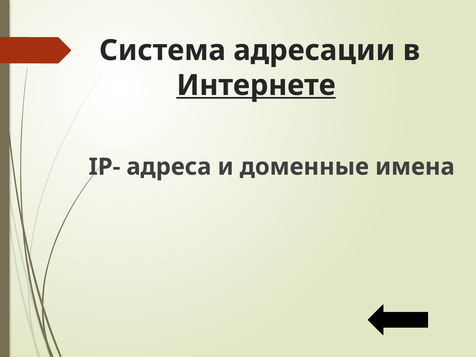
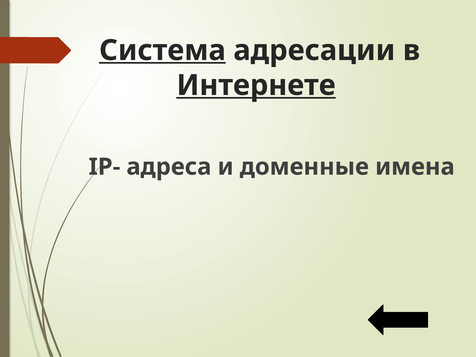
Система underline: none -> present
